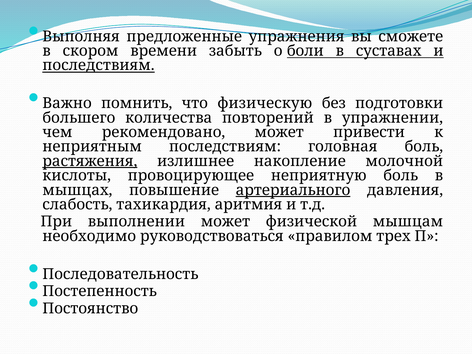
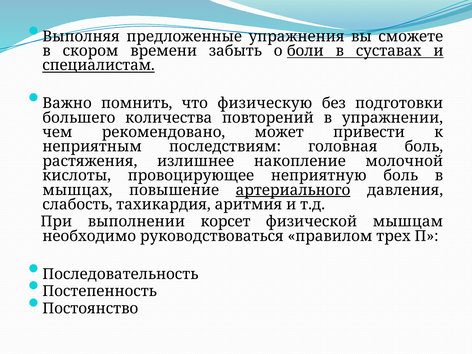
последствиям at (98, 65): последствиям -> специалистам
растяжения underline: present -> none
выполнении может: может -> корсет
